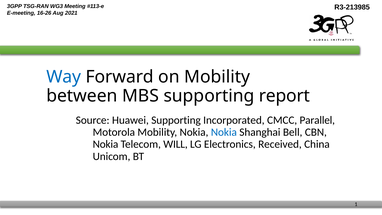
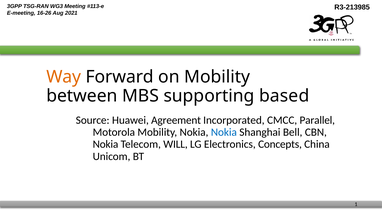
Way colour: blue -> orange
report: report -> based
Huawei Supporting: Supporting -> Agreement
Received: Received -> Concepts
